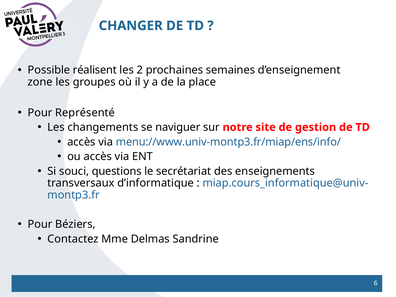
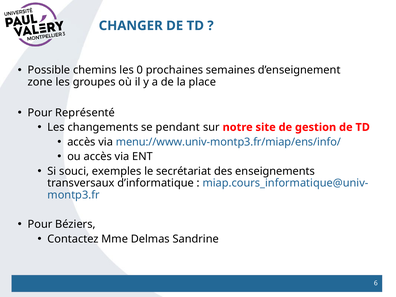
réalisent: réalisent -> chemins
2: 2 -> 0
naviguer: naviguer -> pendant
questions: questions -> exemples
